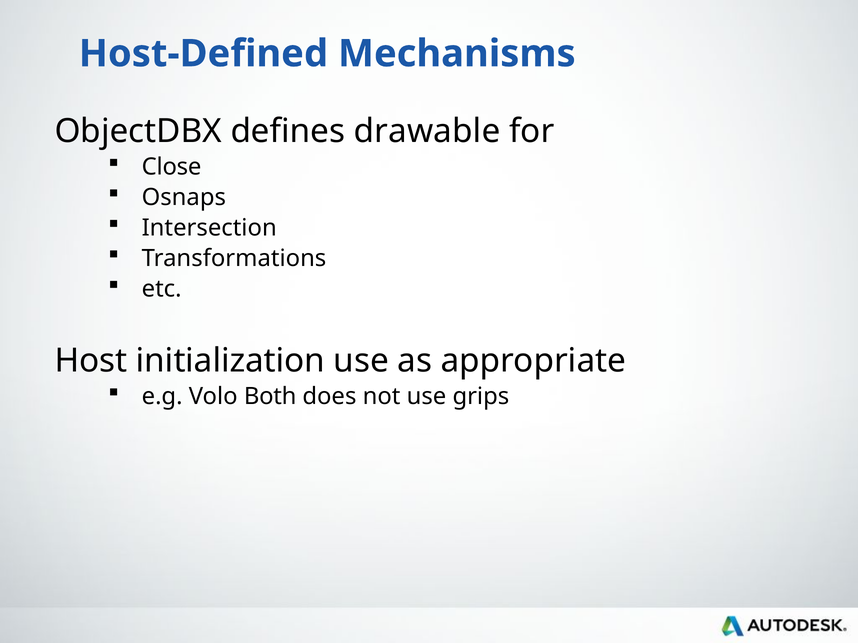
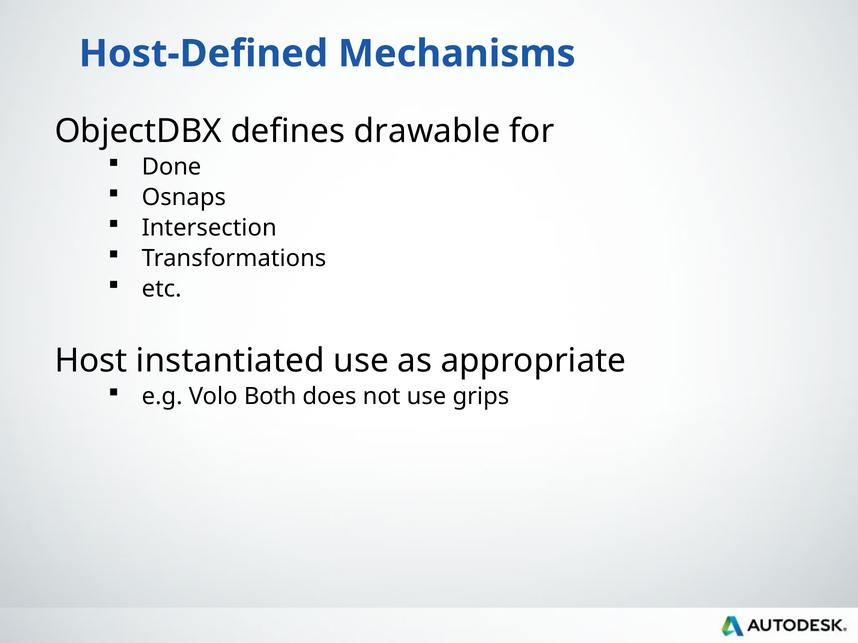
Close: Close -> Done
initialization: initialization -> instantiated
